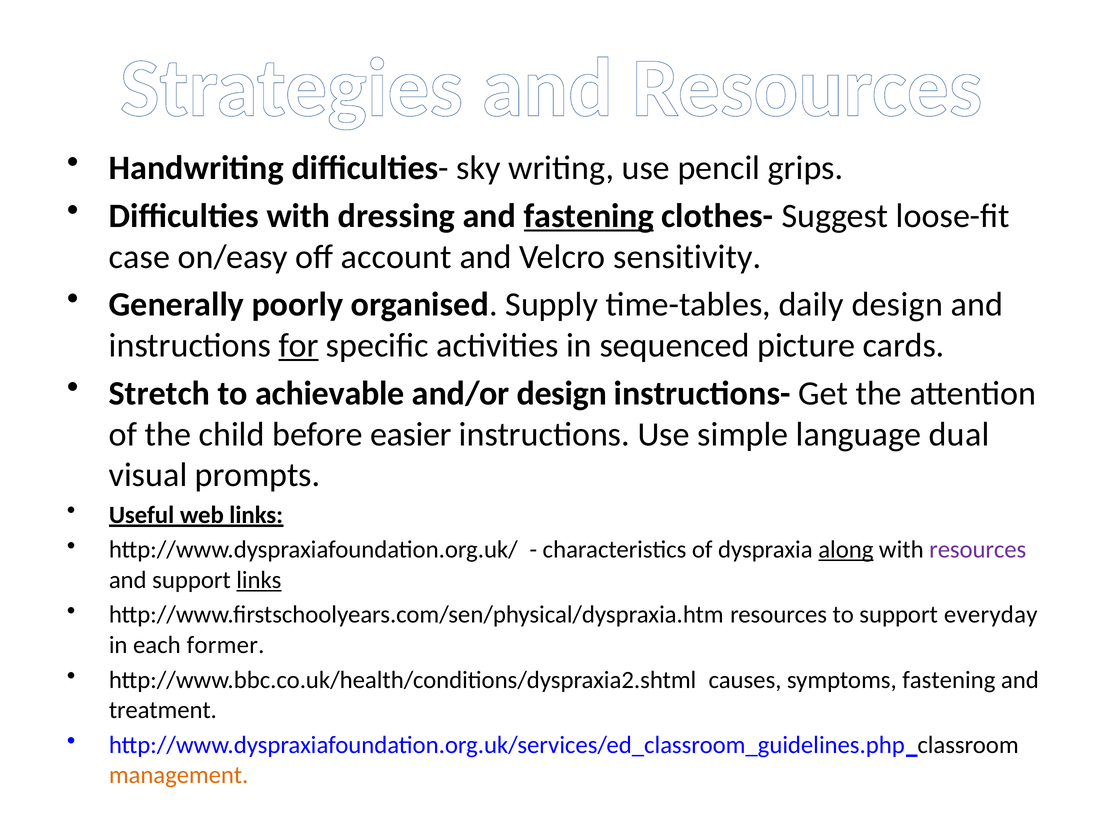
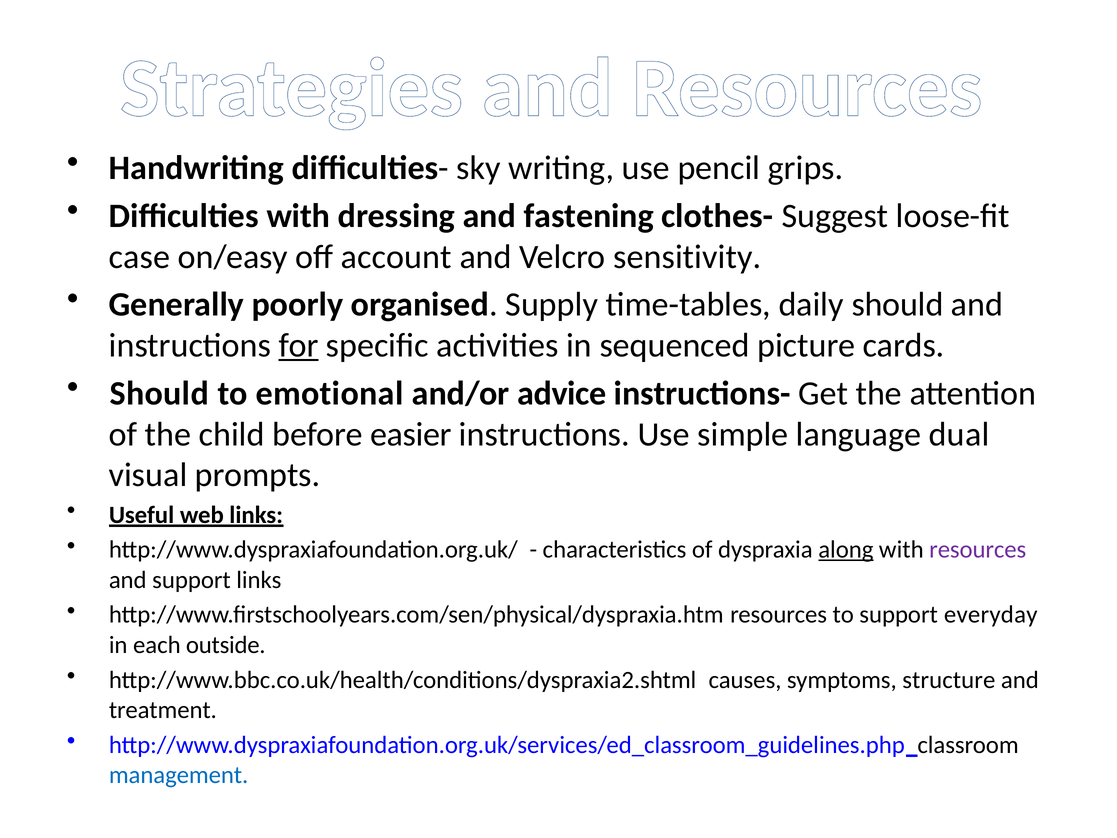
fastening at (589, 216) underline: present -> none
daily design: design -> should
Stretch at (159, 393): Stretch -> Should
achievable: achievable -> emotional
and/or design: design -> advice
links at (259, 580) underline: present -> none
former: former -> outside
symptoms fastening: fastening -> structure
management colour: orange -> blue
